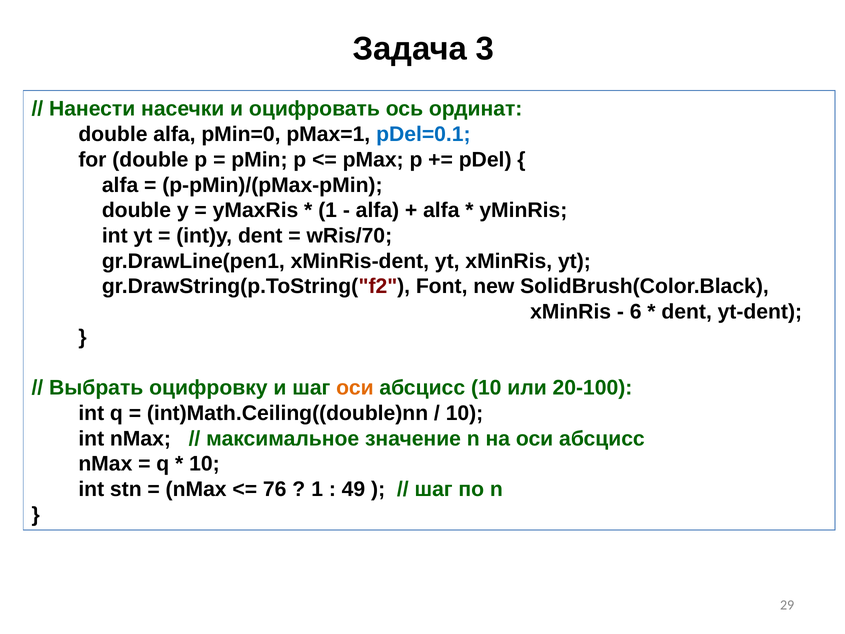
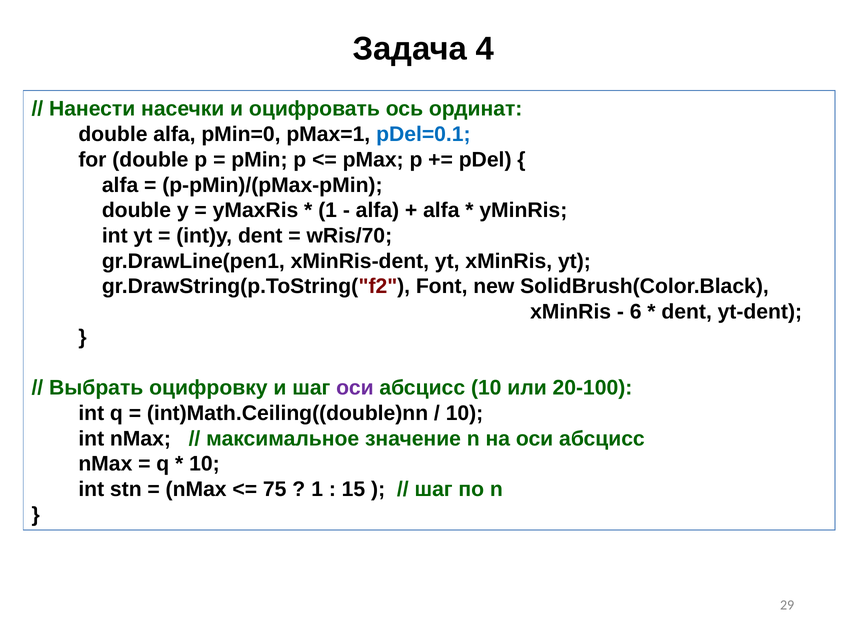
3: 3 -> 4
оси at (355, 388) colour: orange -> purple
76: 76 -> 75
49: 49 -> 15
